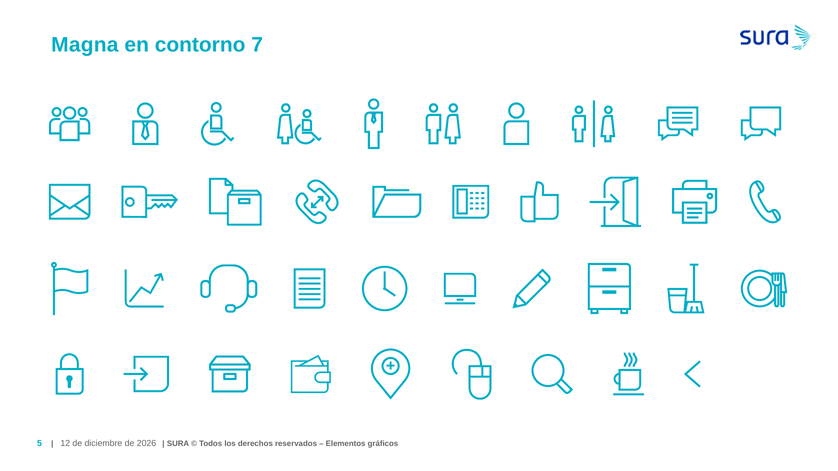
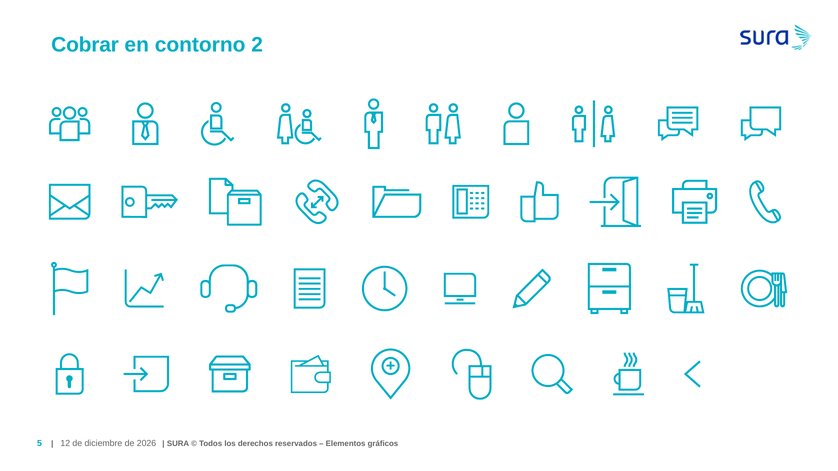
Magna: Magna -> Cobrar
7: 7 -> 2
